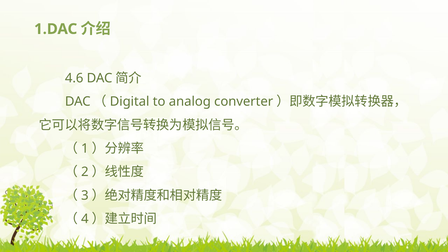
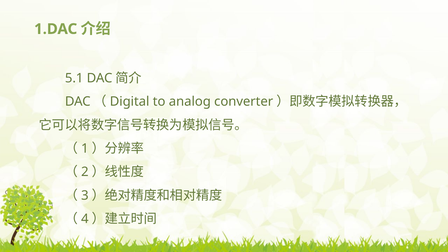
4.6: 4.6 -> 5.1
